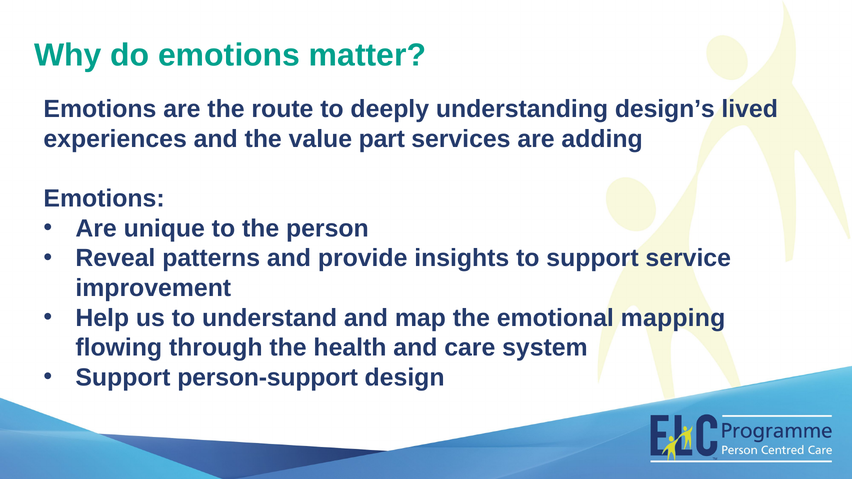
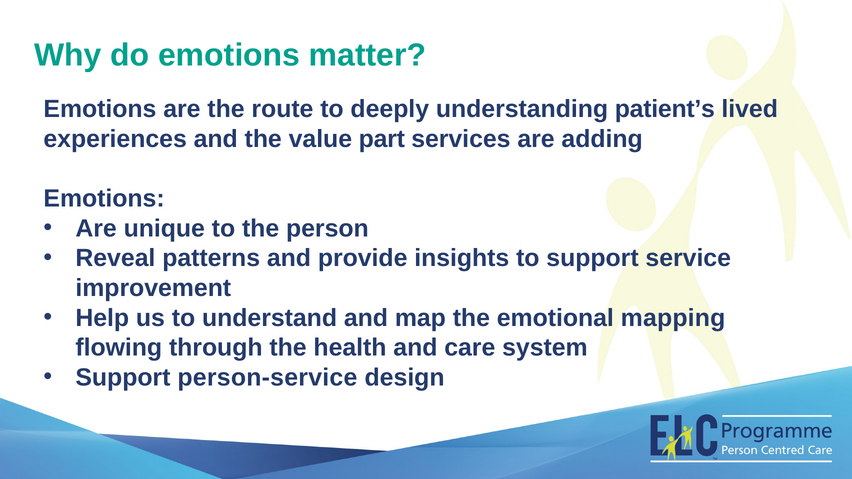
design’s: design’s -> patient’s
person-support: person-support -> person-service
